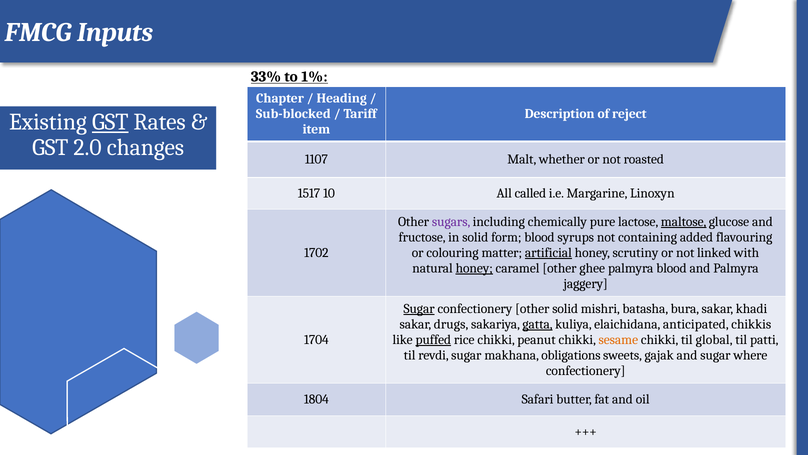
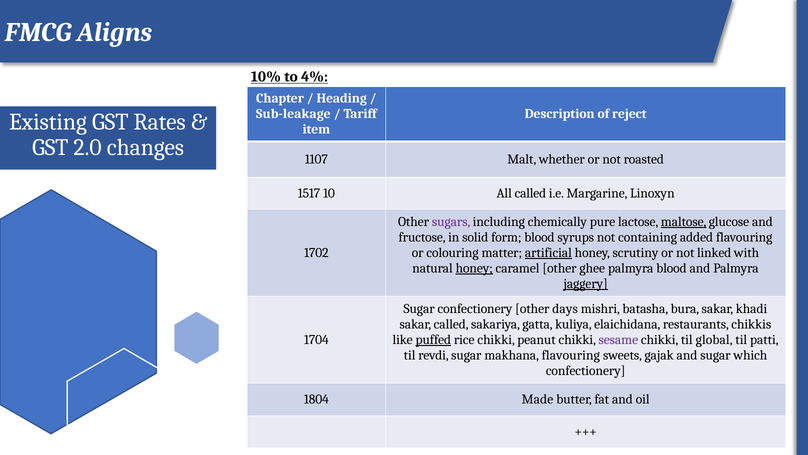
Inputs: Inputs -> Aligns
33%: 33% -> 10%
1%: 1% -> 4%
Sub-blocked: Sub-blocked -> Sub-leakage
GST at (110, 122) underline: present -> none
jaggery underline: none -> present
Sugar at (419, 308) underline: present -> none
other solid: solid -> days
sakar drugs: drugs -> called
gatta underline: present -> none
anticipated: anticipated -> restaurants
sesame colour: orange -> purple
makhana obligations: obligations -> flavouring
where: where -> which
Safari: Safari -> Made
